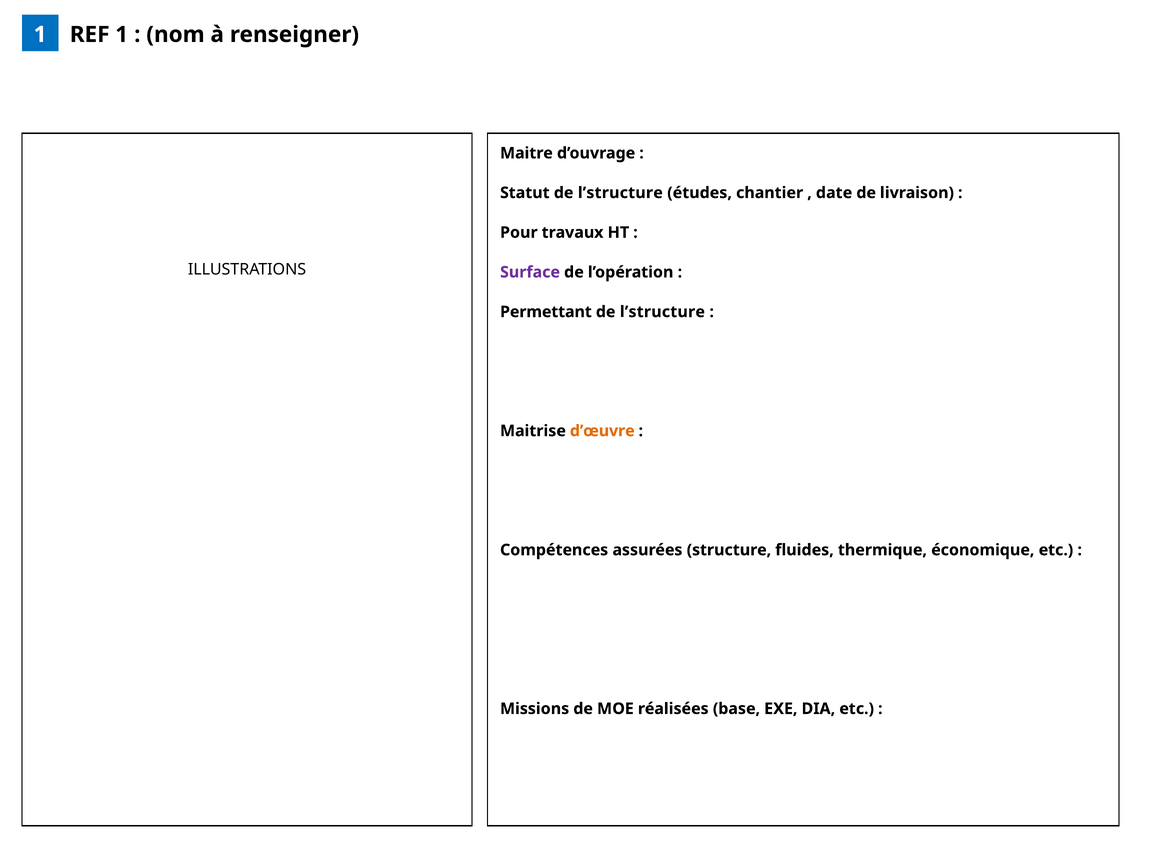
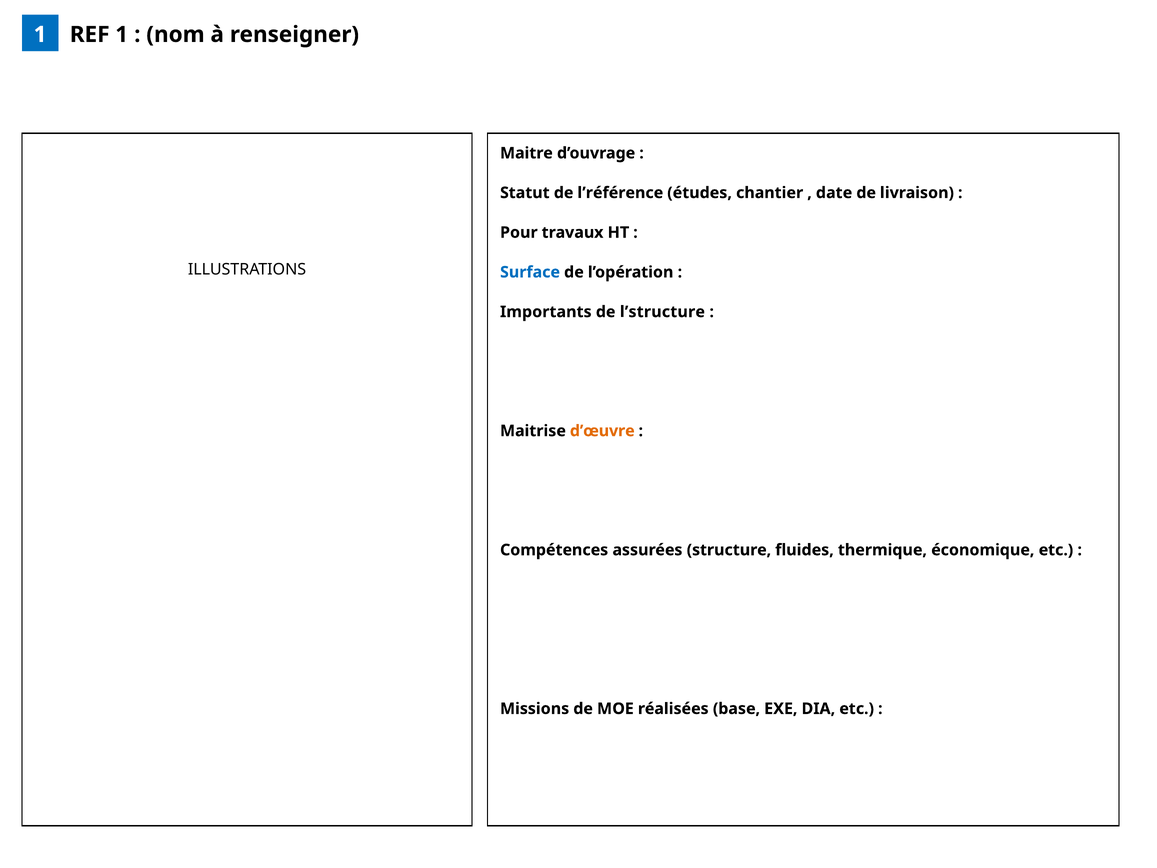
Statut de l’structure: l’structure -> l’référence
Surface colour: purple -> blue
Permettant: Permettant -> Importants
